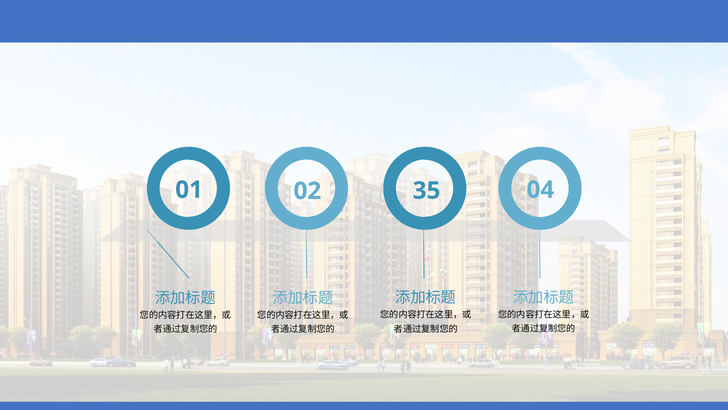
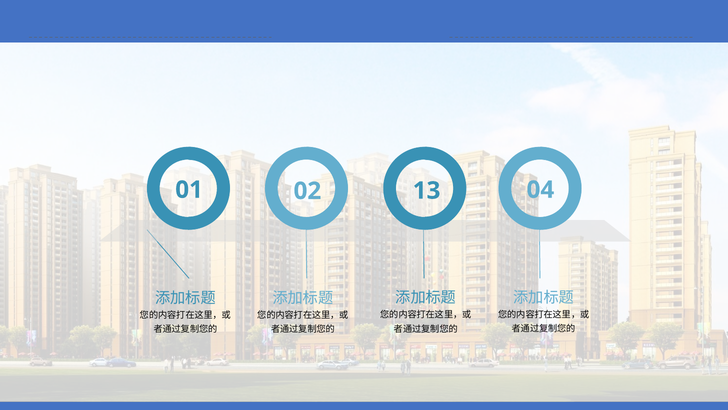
35: 35 -> 13
